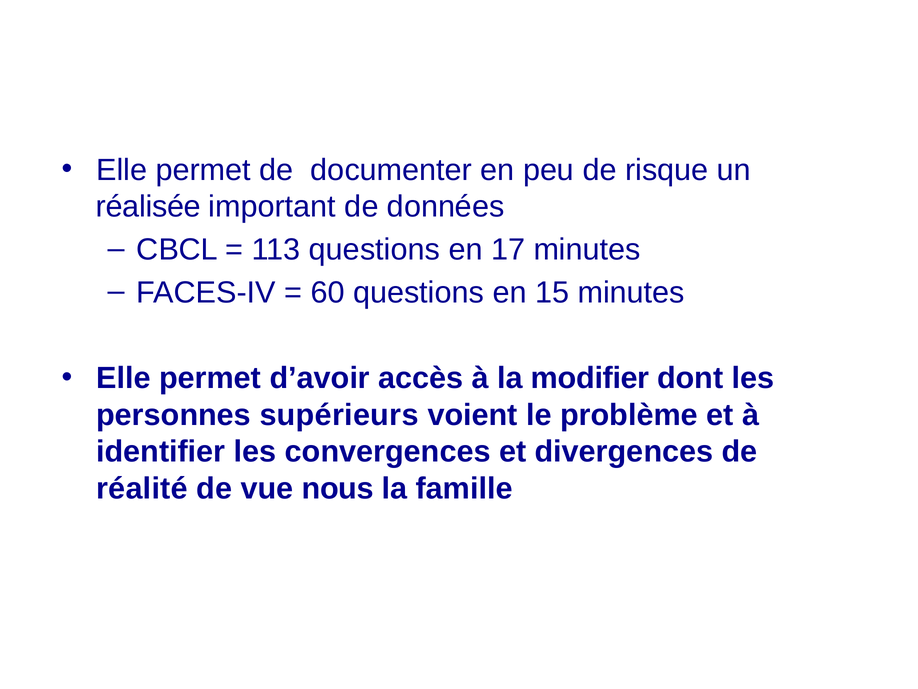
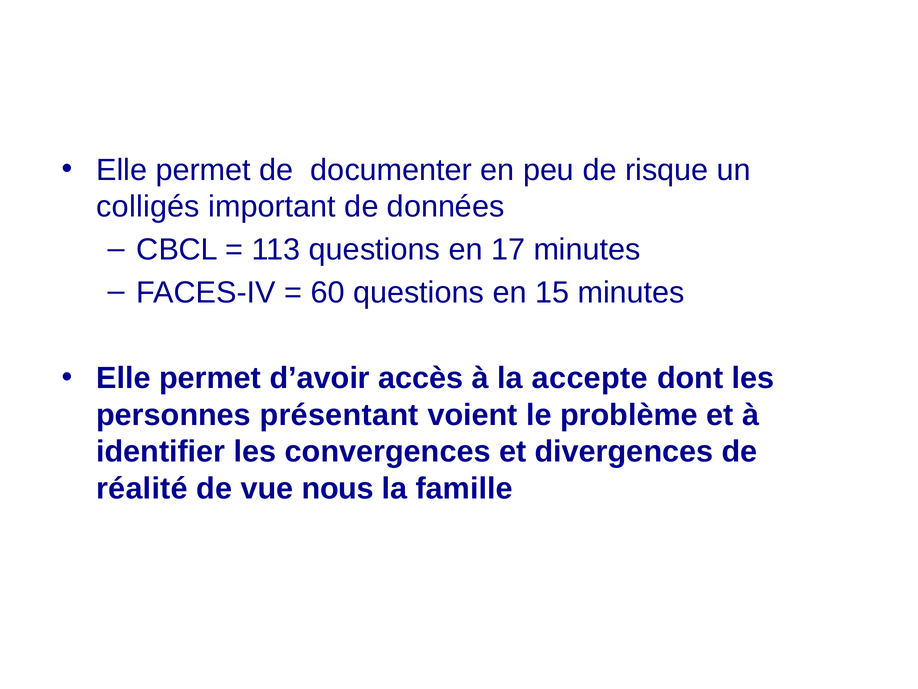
réalisée: réalisée -> colligés
modifier: modifier -> accepte
supérieurs: supérieurs -> présentant
